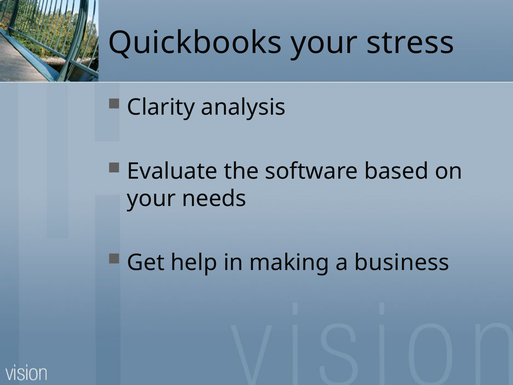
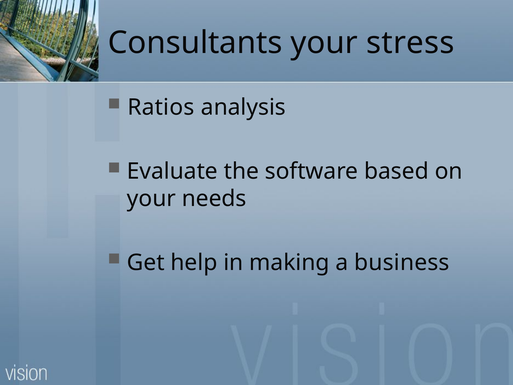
Quickbooks: Quickbooks -> Consultants
Clarity: Clarity -> Ratios
